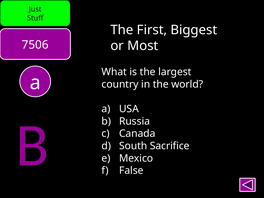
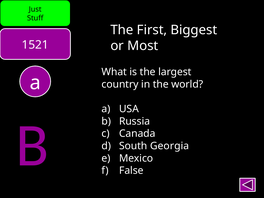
7506: 7506 -> 1521
Sacrifice: Sacrifice -> Georgia
